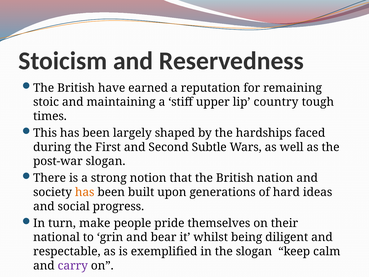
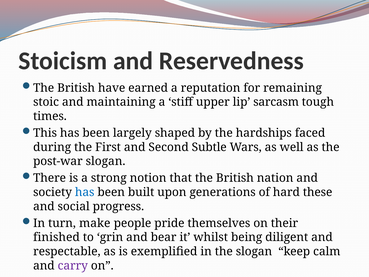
country: country -> sarcasm
has at (85, 192) colour: orange -> blue
ideas: ideas -> these
national: national -> finished
